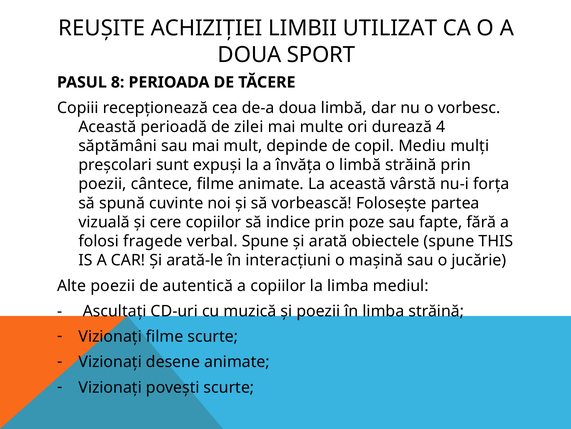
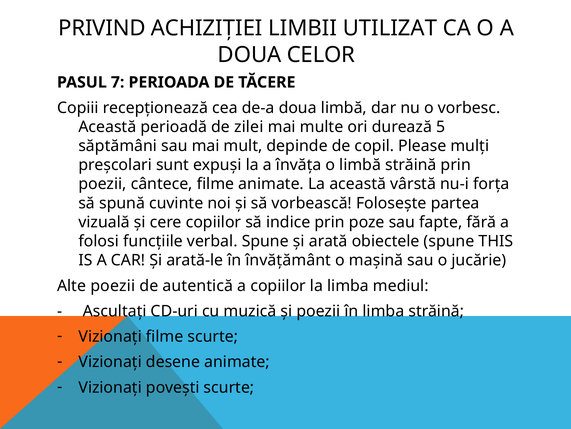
REUŞITE: REUŞITE -> PRIVIND
SPORT: SPORT -> CELOR
8: 8 -> 7
4: 4 -> 5
Mediu: Mediu -> Please
fragede: fragede -> funcţiile
interacţiuni: interacţiuni -> învăţământ
